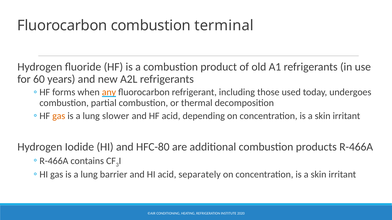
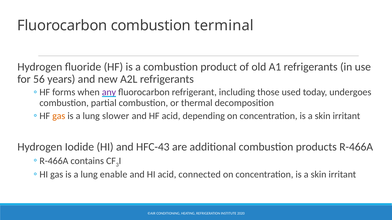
60: 60 -> 56
any colour: orange -> purple
HFC-80: HFC-80 -> HFC-43
barrier: barrier -> enable
separately: separately -> connected
